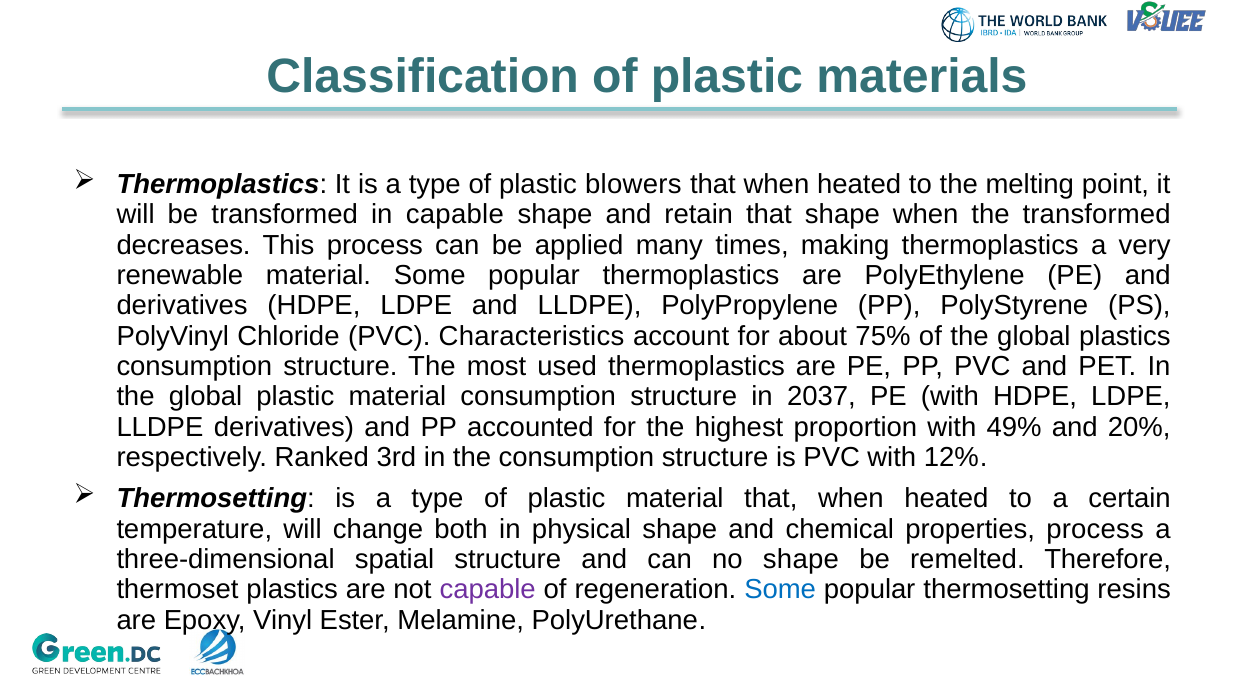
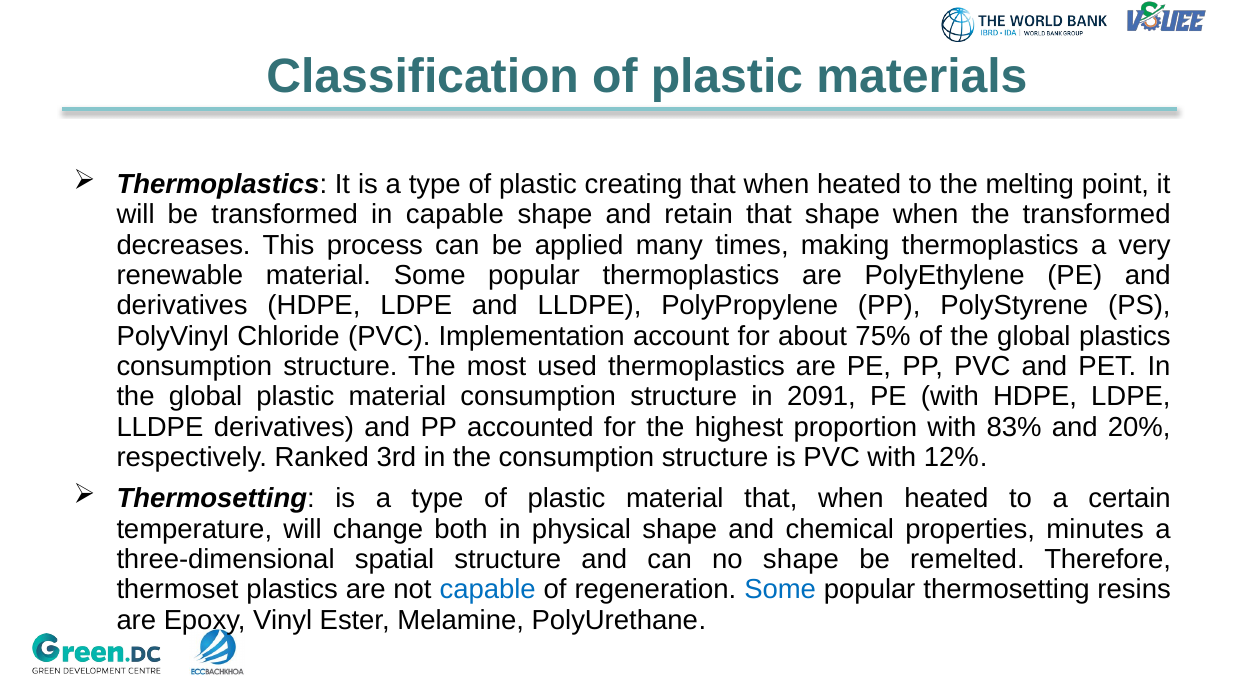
blowers: blowers -> creating
Characteristics: Characteristics -> Implementation
2037: 2037 -> 2091
49%: 49% -> 83%
properties process: process -> minutes
capable at (488, 590) colour: purple -> blue
